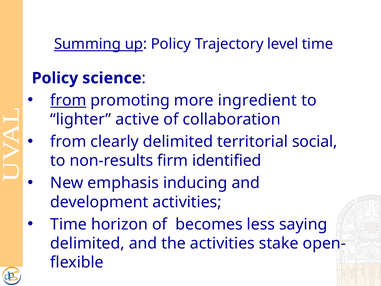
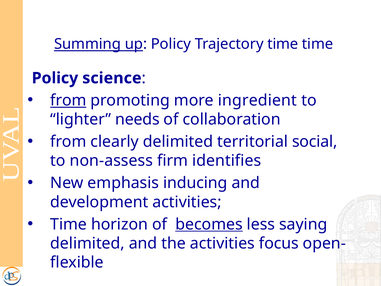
Trajectory level: level -> time
active: active -> needs
non-results: non-results -> non-assess
identified: identified -> identifies
becomes underline: none -> present
stake: stake -> focus
